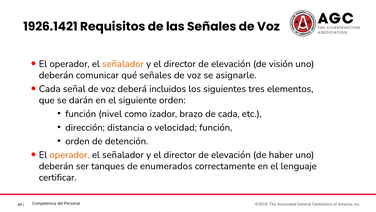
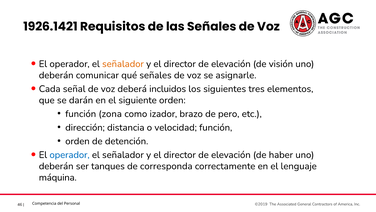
nivel: nivel -> zona
de cada: cada -> pero
operador at (70, 154) colour: orange -> blue
enumerados: enumerados -> corresponda
certificar: certificar -> máquina
